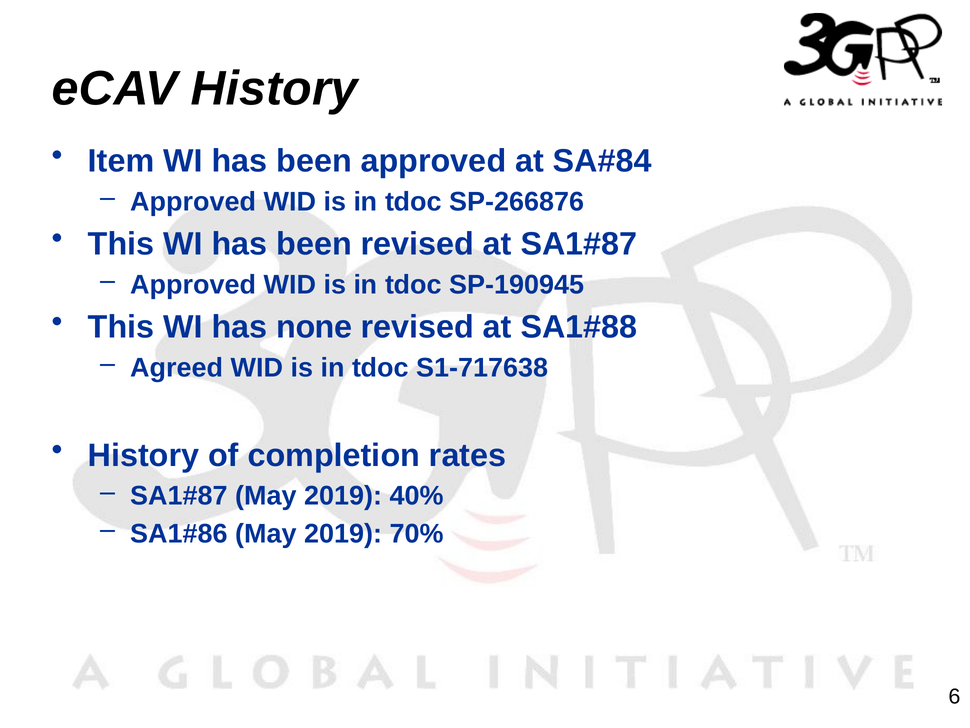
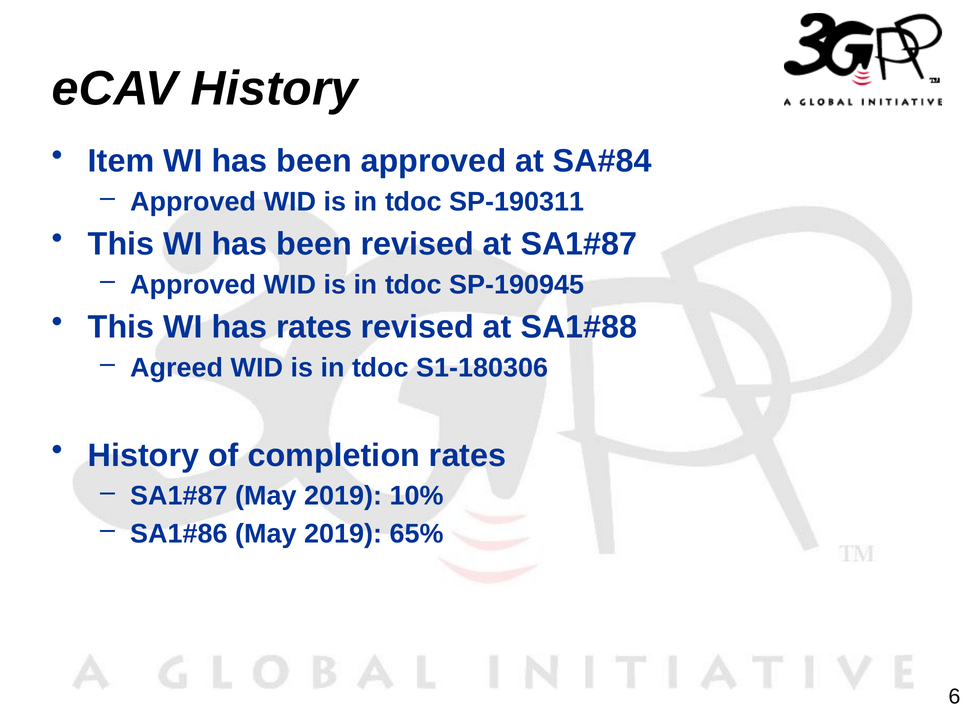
SP-266876: SP-266876 -> SP-190311
has none: none -> rates
S1-717638: S1-717638 -> S1-180306
40%: 40% -> 10%
70%: 70% -> 65%
